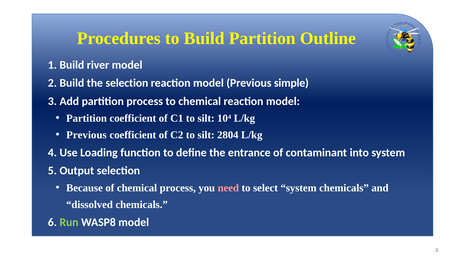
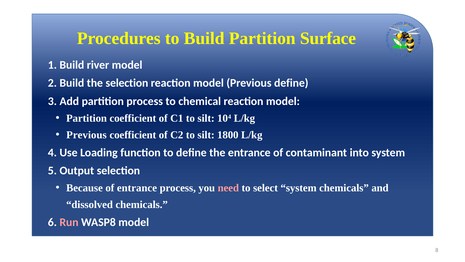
Outline: Outline -> Surface
Previous simple: simple -> define
2804: 2804 -> 1800
of chemical: chemical -> entrance
Run colour: light green -> pink
